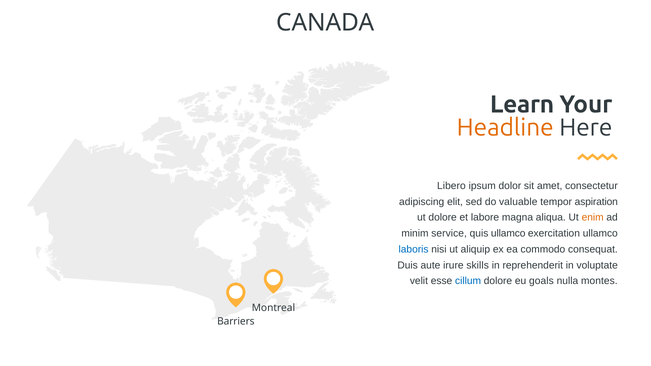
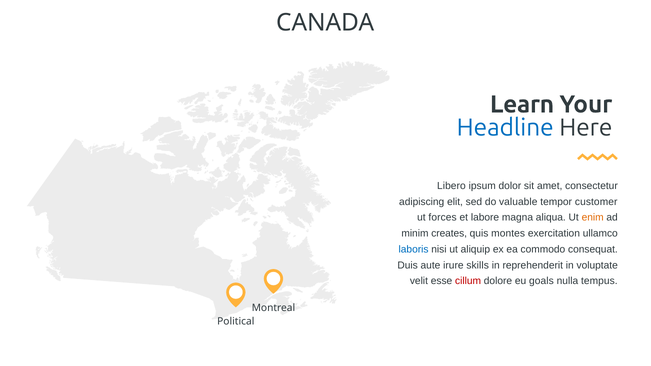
Headline colour: orange -> blue
aspiration: aspiration -> customer
ut dolore: dolore -> forces
service: service -> creates
quis ullamco: ullamco -> montes
cillum colour: blue -> red
montes: montes -> tempus
Barriers: Barriers -> Political
